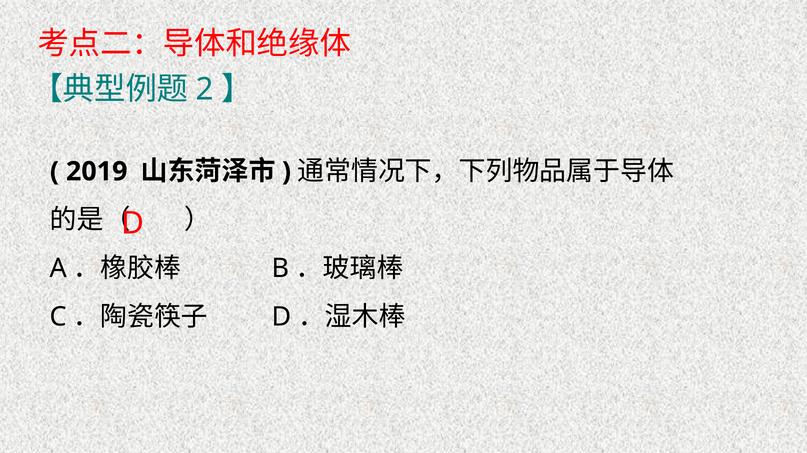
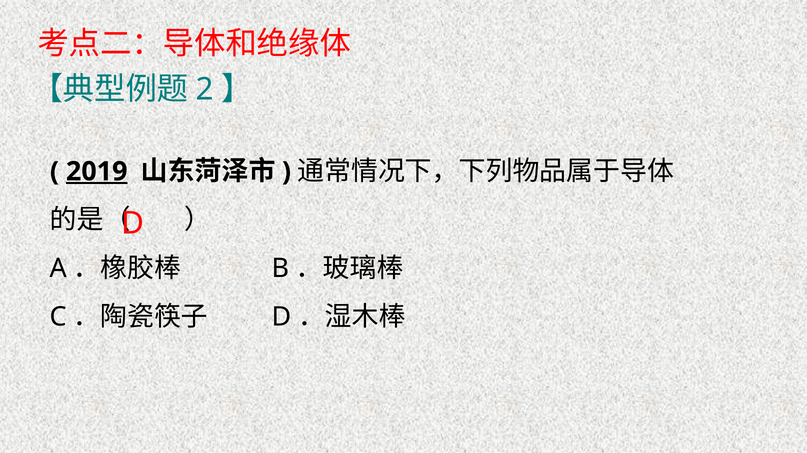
2019 underline: none -> present
